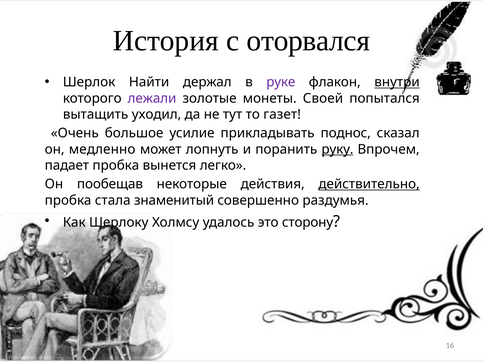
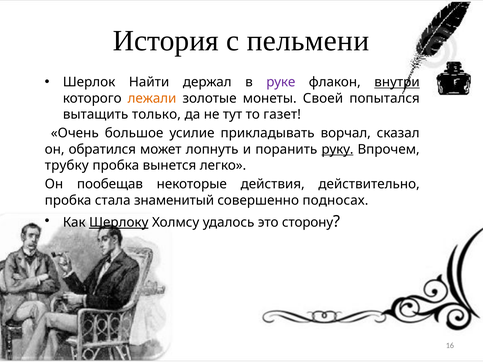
оторвался: оторвался -> пельмени
лежали colour: purple -> orange
уходил: уходил -> только
поднос: поднос -> ворчал
медленно: медленно -> обратился
падает: падает -> трубку
действительно underline: present -> none
раздумья: раздумья -> подносах
Шерлоку underline: none -> present
